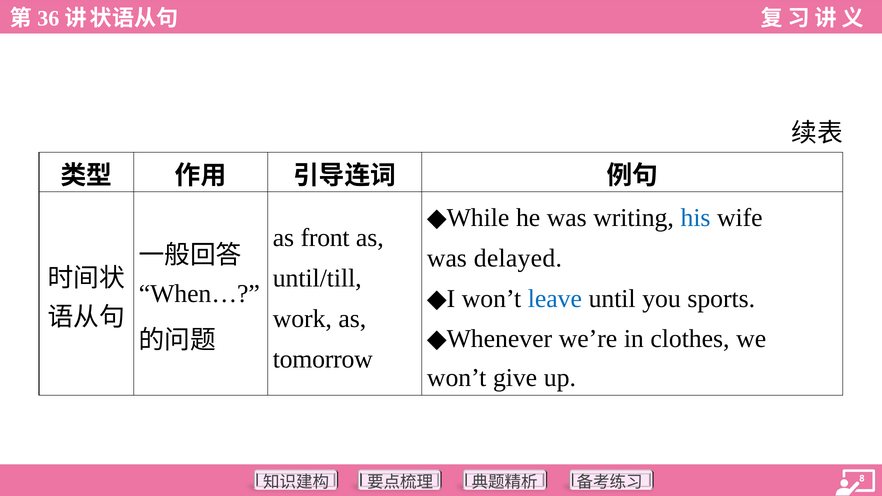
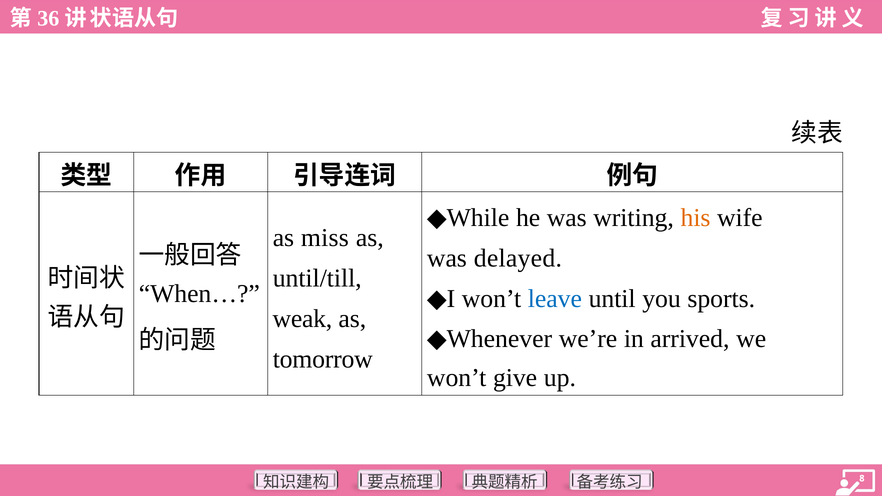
his colour: blue -> orange
front: front -> miss
work: work -> weak
clothes: clothes -> arrived
